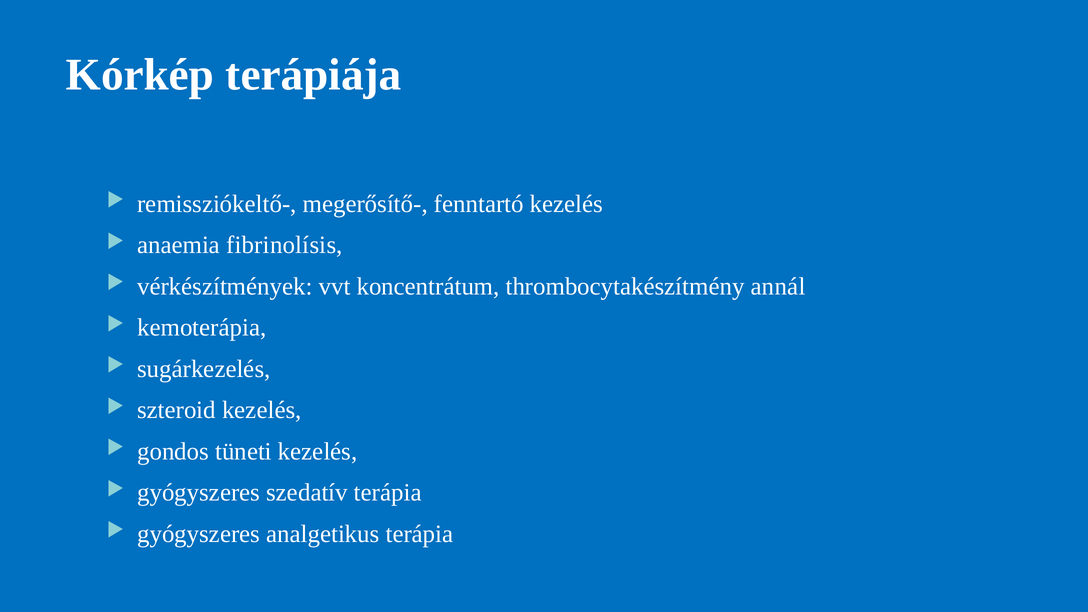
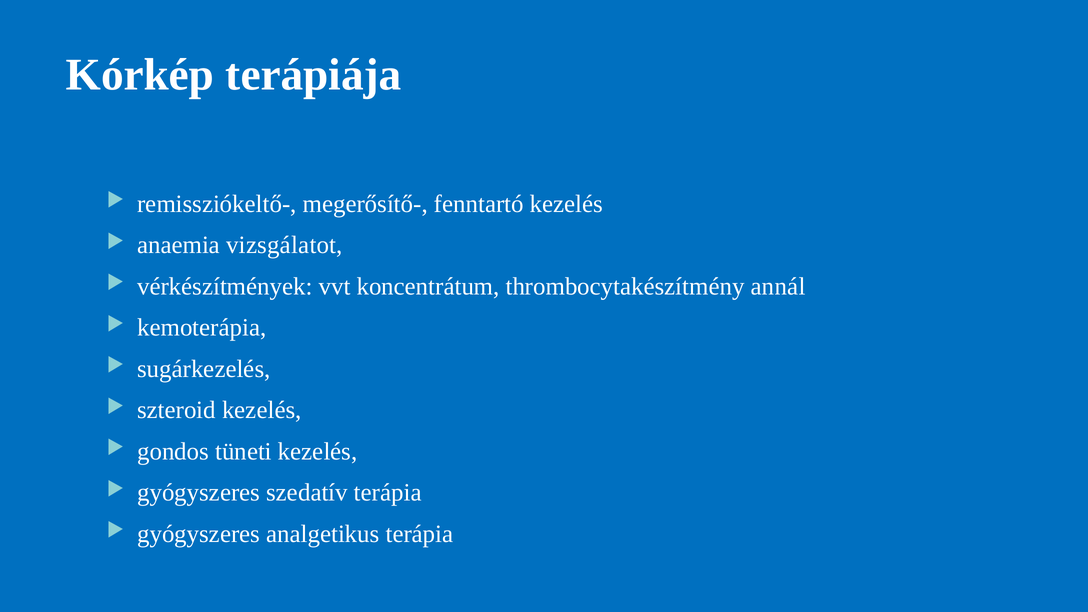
fibrinolísis: fibrinolísis -> vizsgálatot
